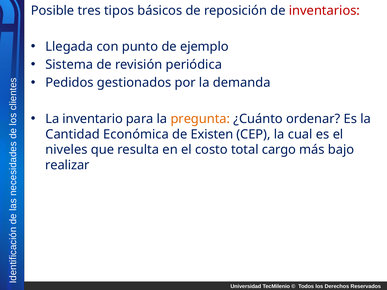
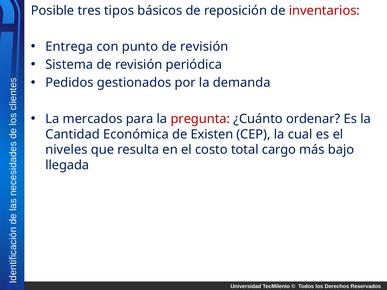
Llegada: Llegada -> Entrega
punto de ejemplo: ejemplo -> revisión
inventario: inventario -> mercados
pregunta colour: orange -> red
realizar: realizar -> llegada
